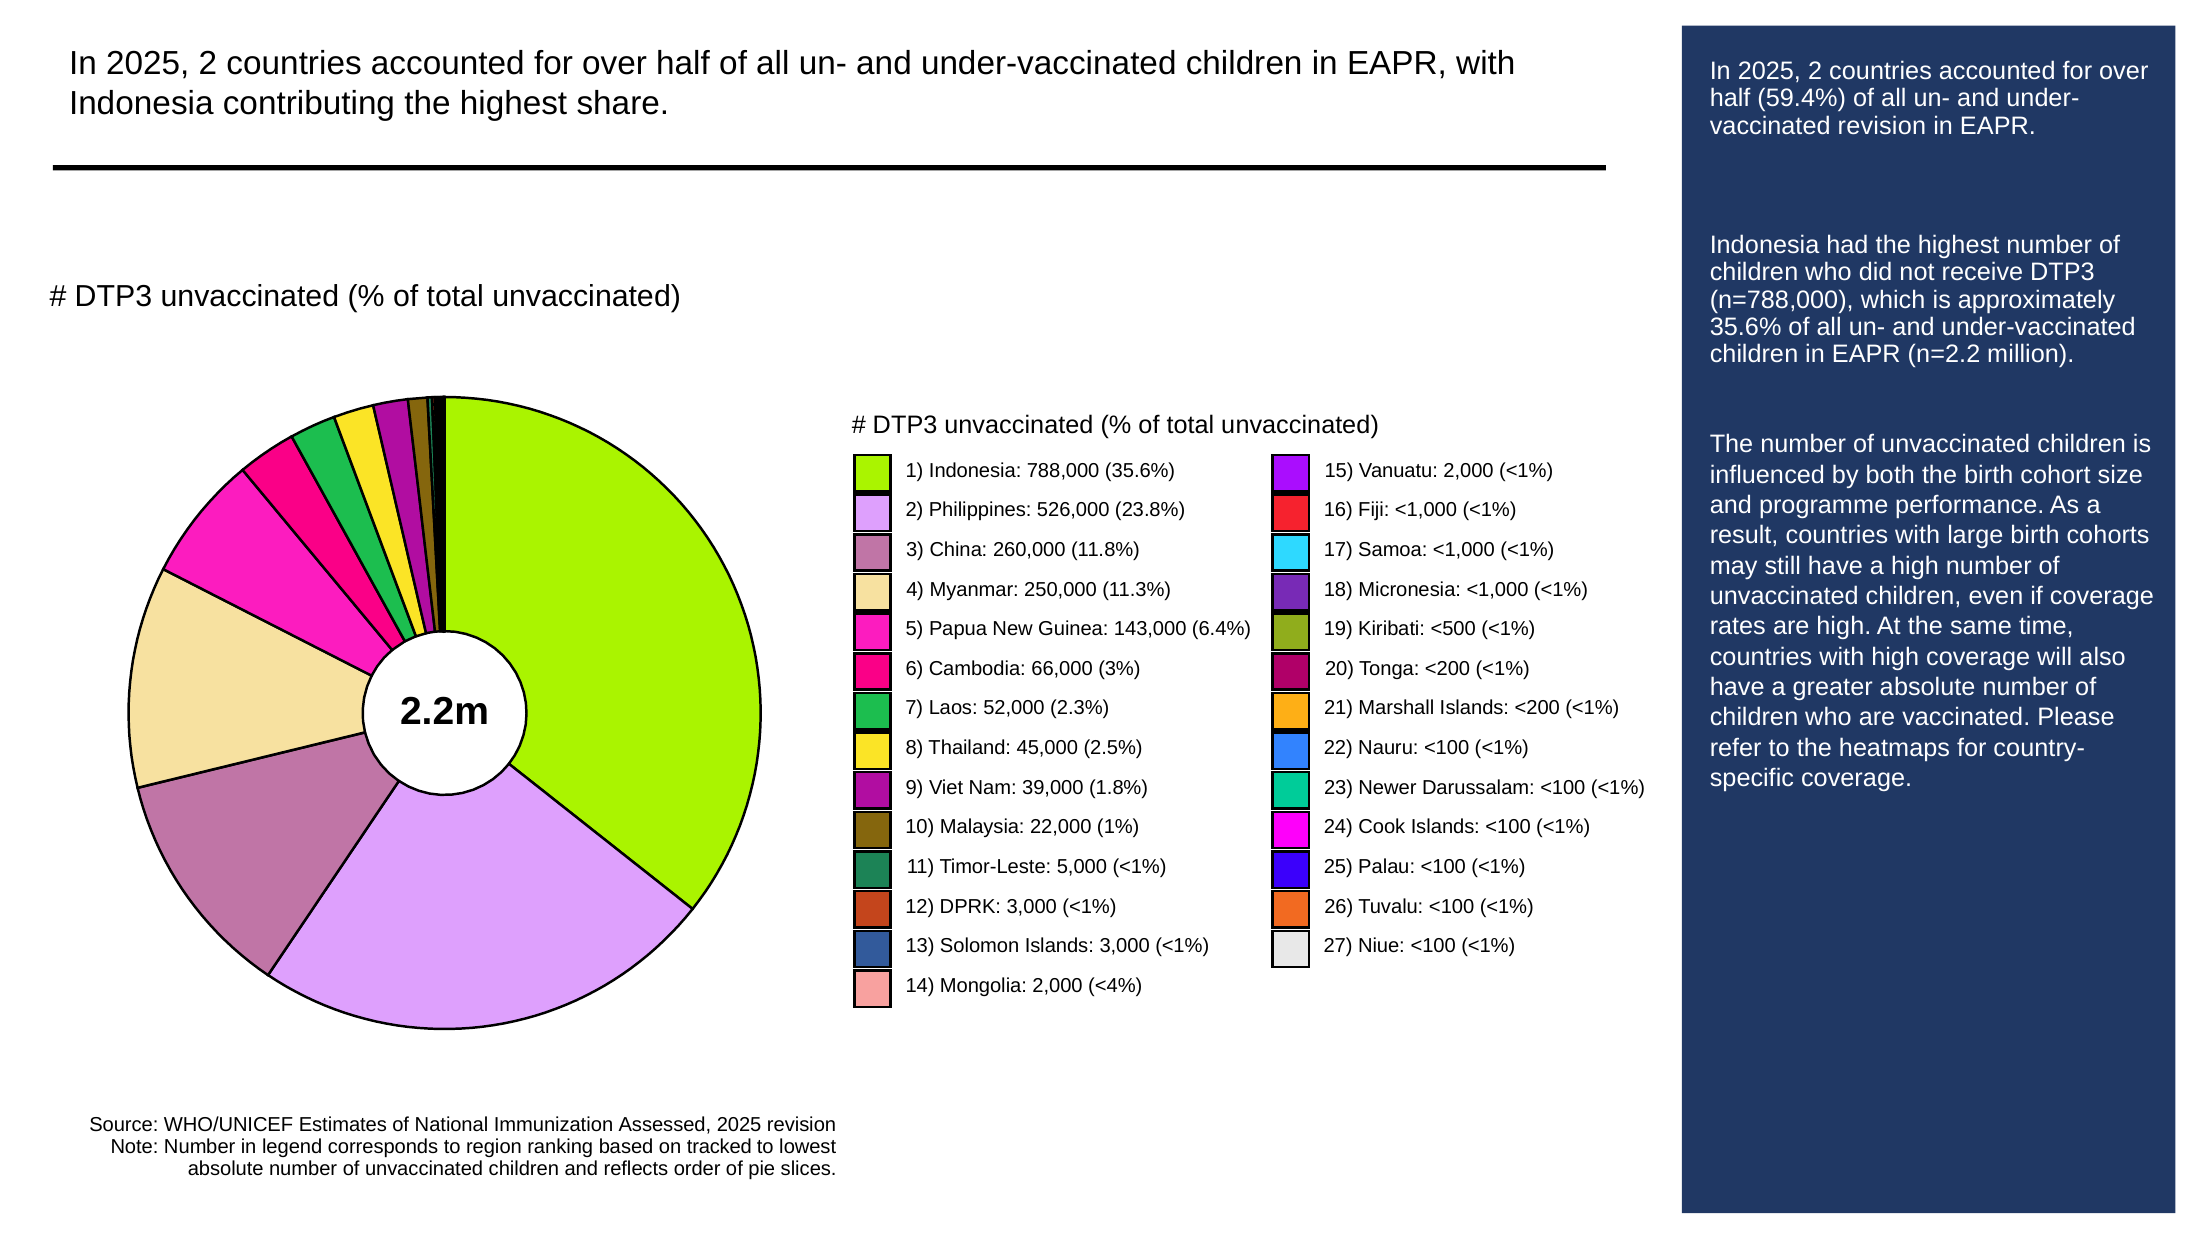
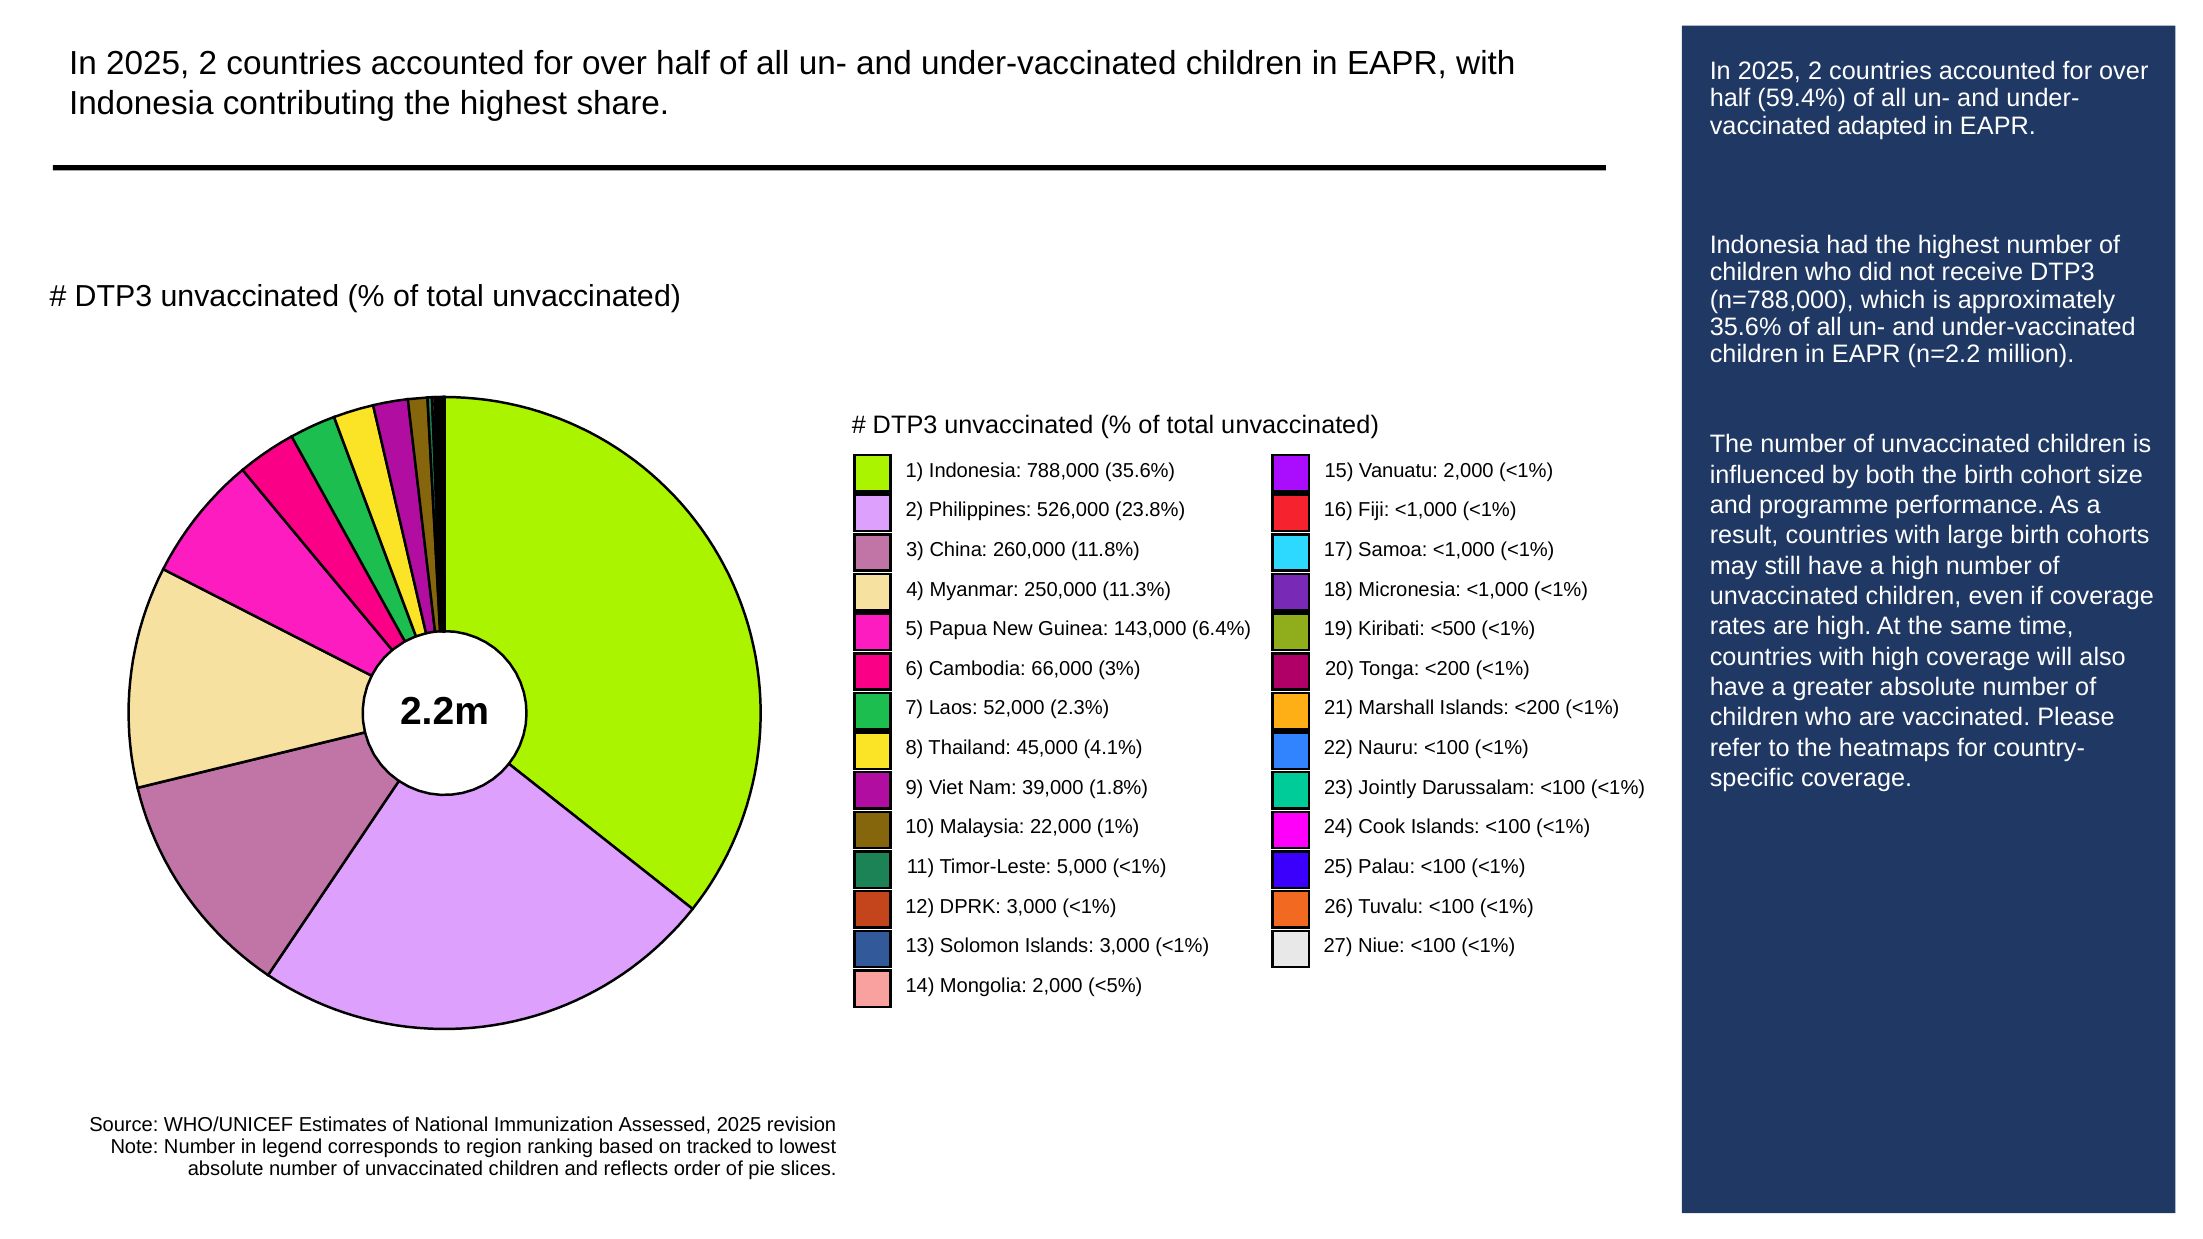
vaccinated revision: revision -> adapted
2.5%: 2.5% -> 4.1%
Newer: Newer -> Jointly
<4%: <4% -> <5%
